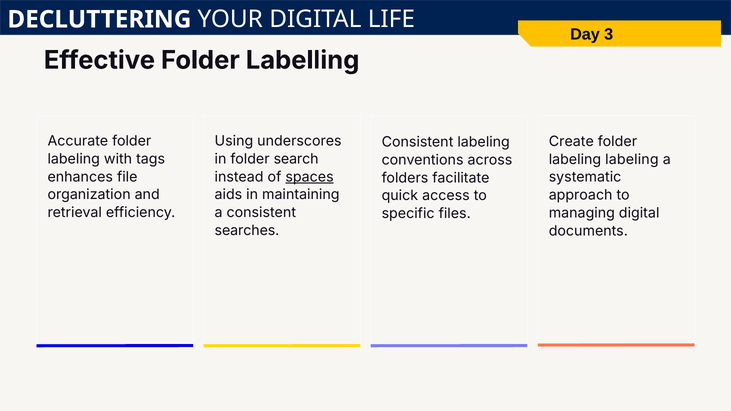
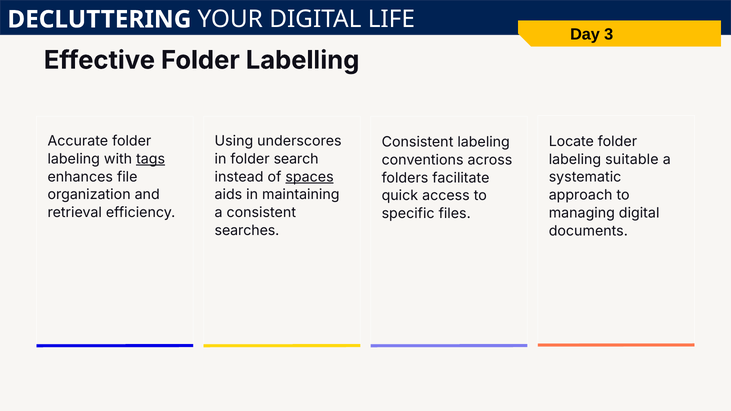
Create: Create -> Locate
tags underline: none -> present
labeling labeling: labeling -> suitable
